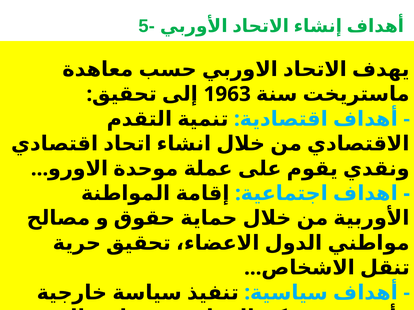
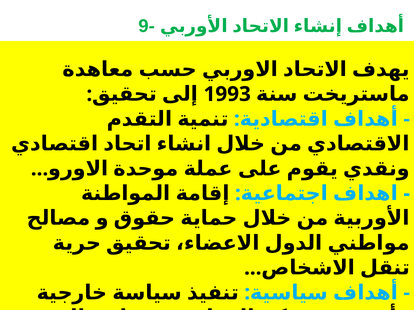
5-: 5- -> 9-
1963: 1963 -> 1993
